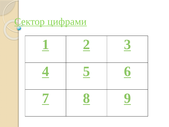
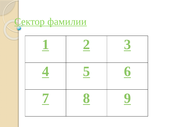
цифрами: цифрами -> фамилии
